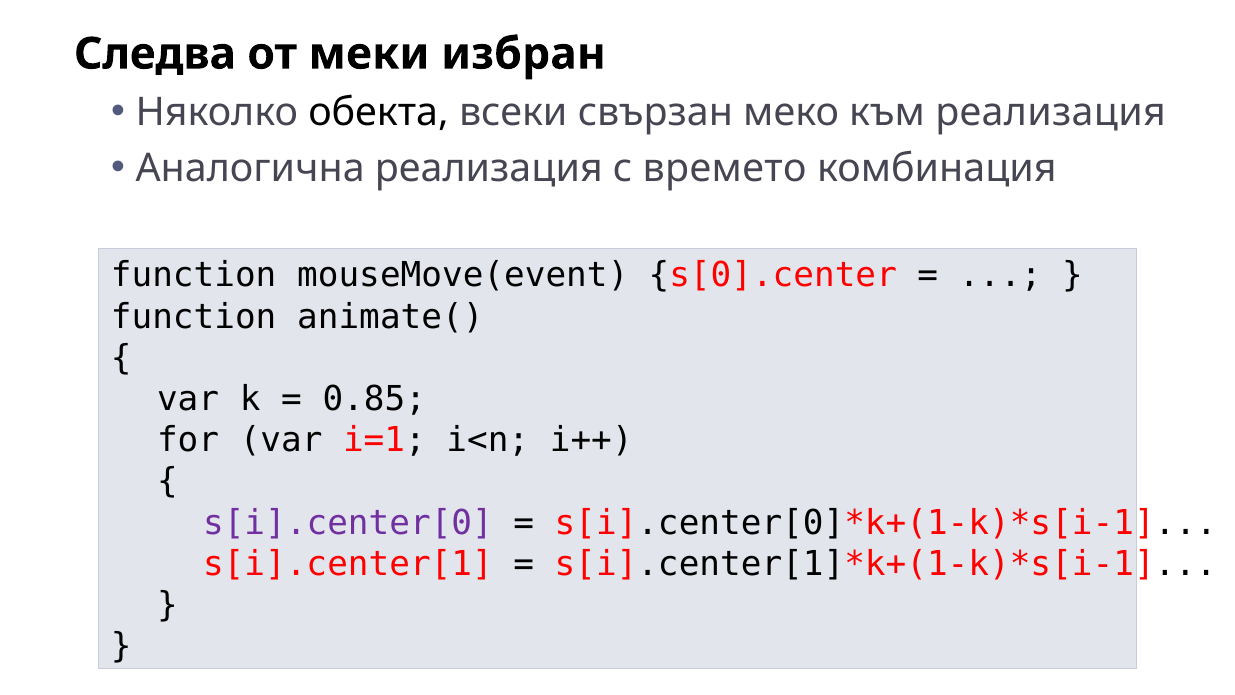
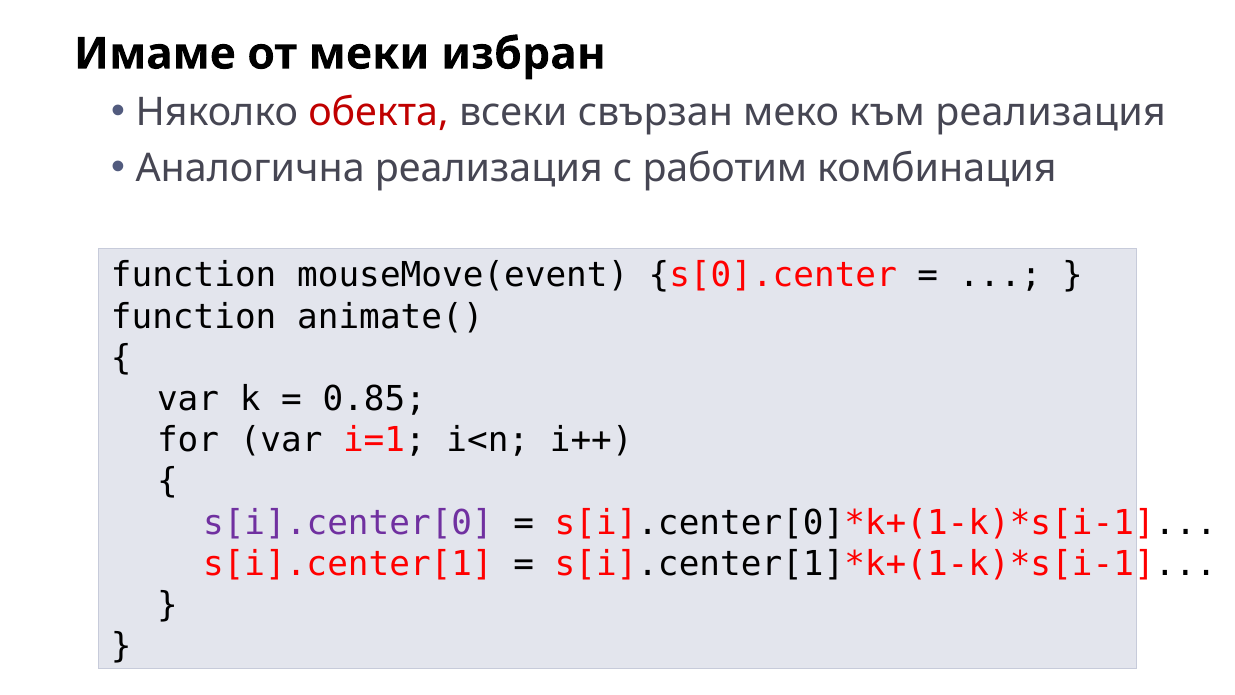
Следва: Следва -> Имаме
обекта colour: black -> red
времето: времето -> работим
